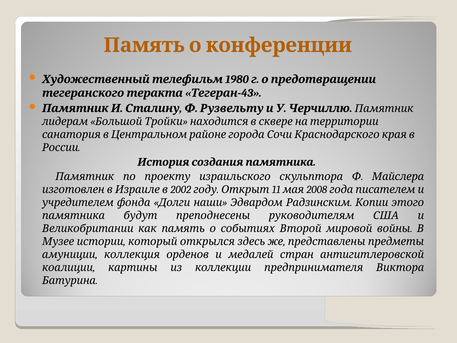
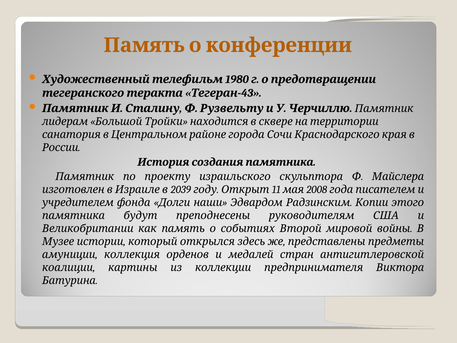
2002: 2002 -> 2039
